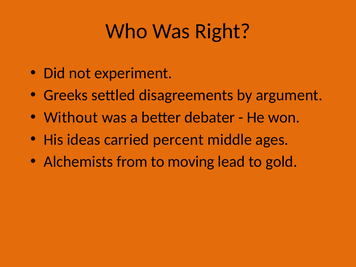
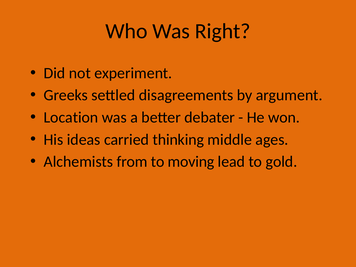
Without: Without -> Location
percent: percent -> thinking
